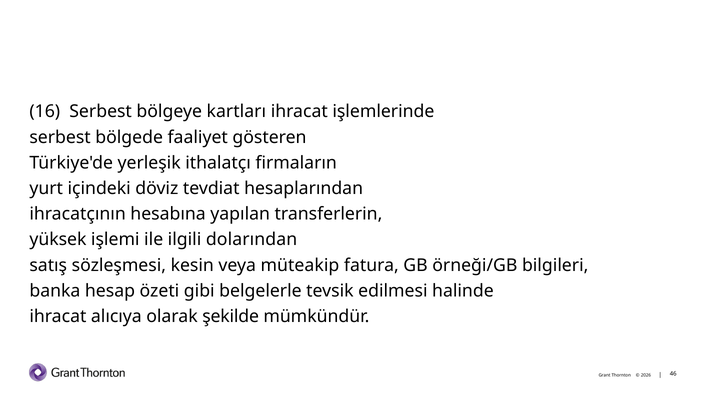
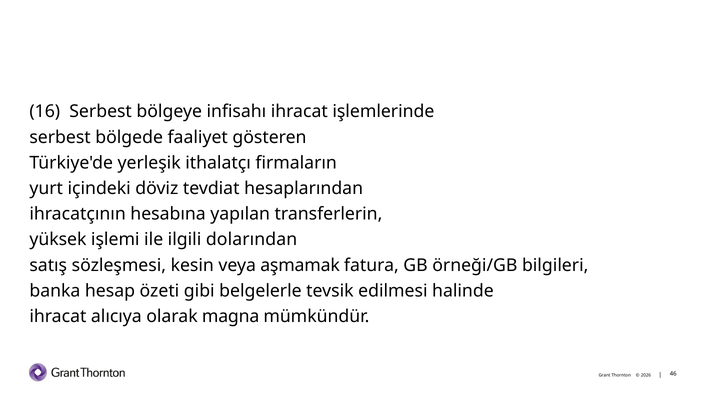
kartları: kartları -> infisahı
müteakip: müteakip -> aşmamak
şekilde: şekilde -> magna
